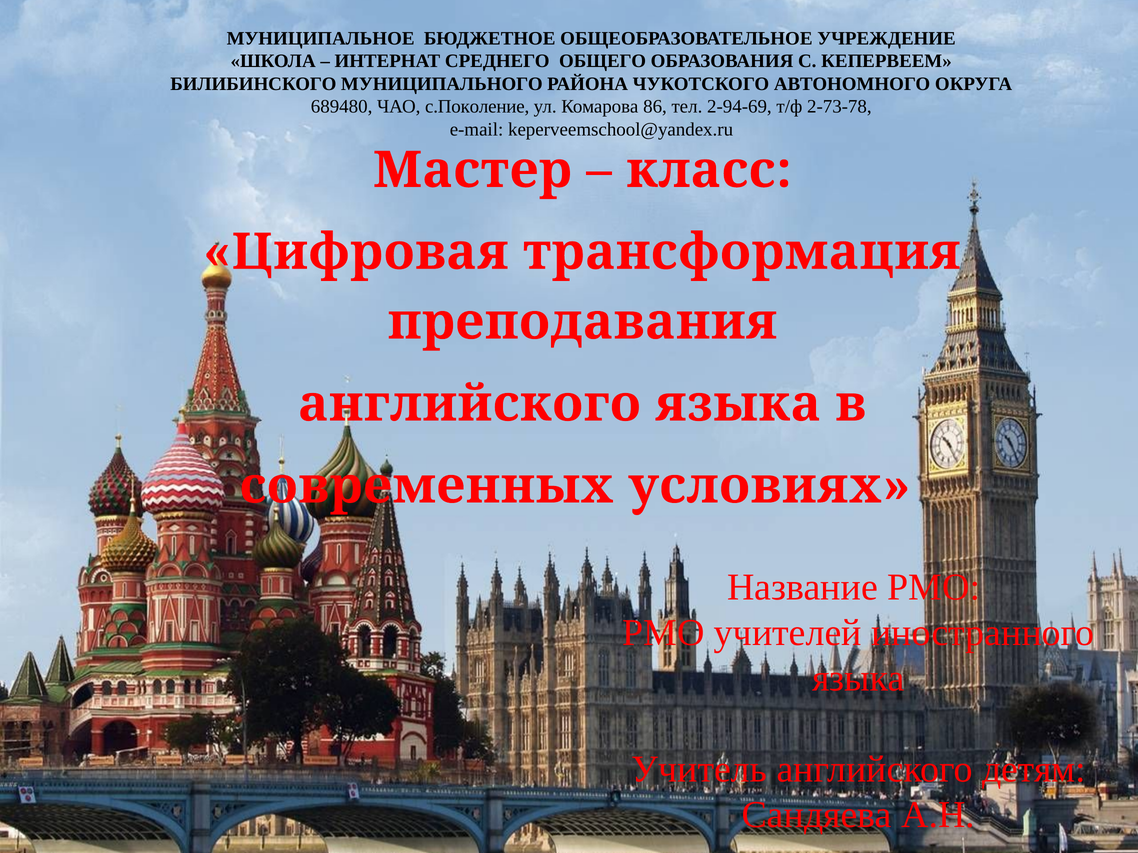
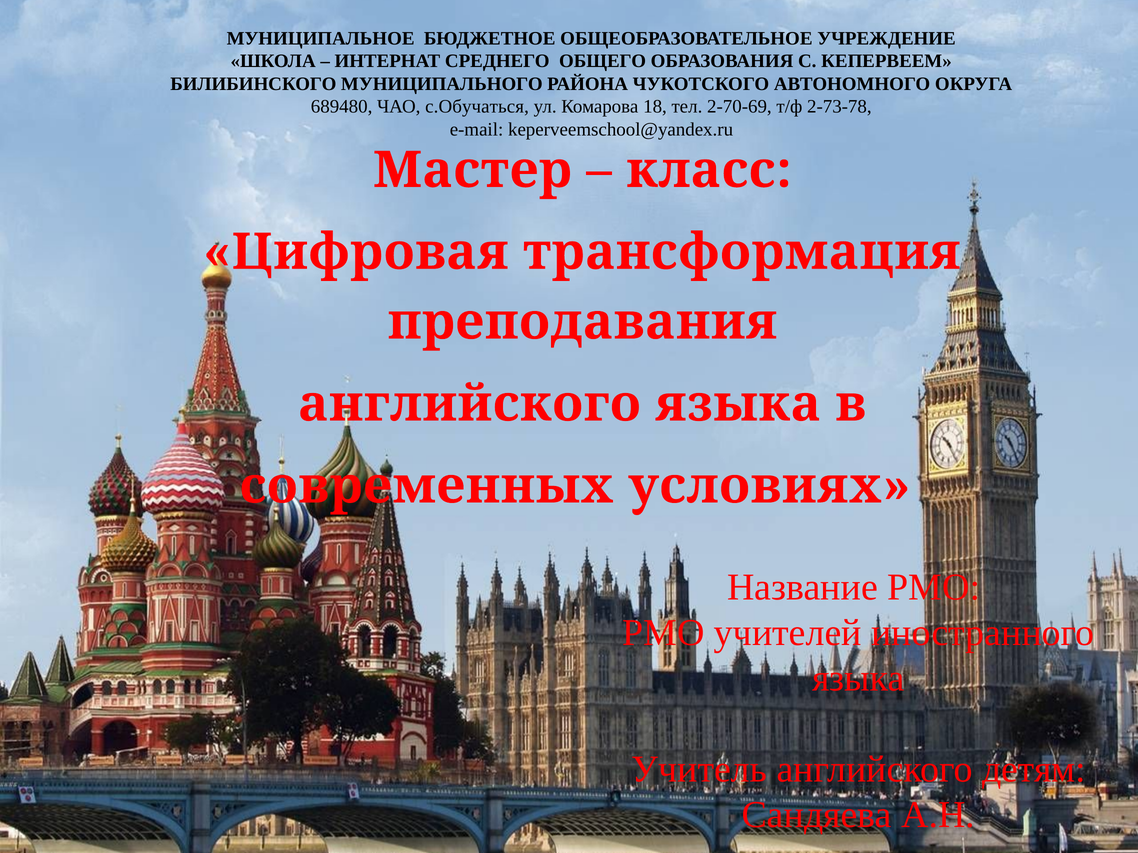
с.Поколение: с.Поколение -> с.Обучаться
86: 86 -> 18
2-94-69: 2-94-69 -> 2-70-69
